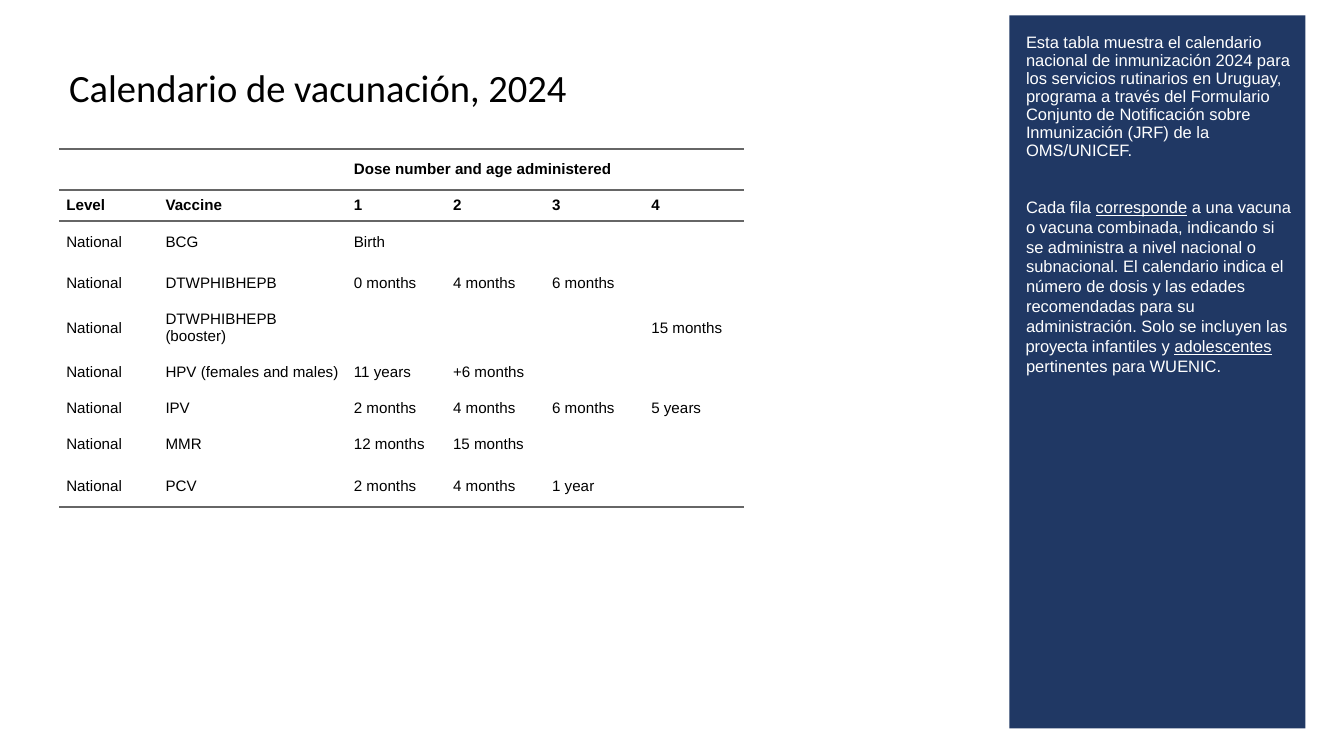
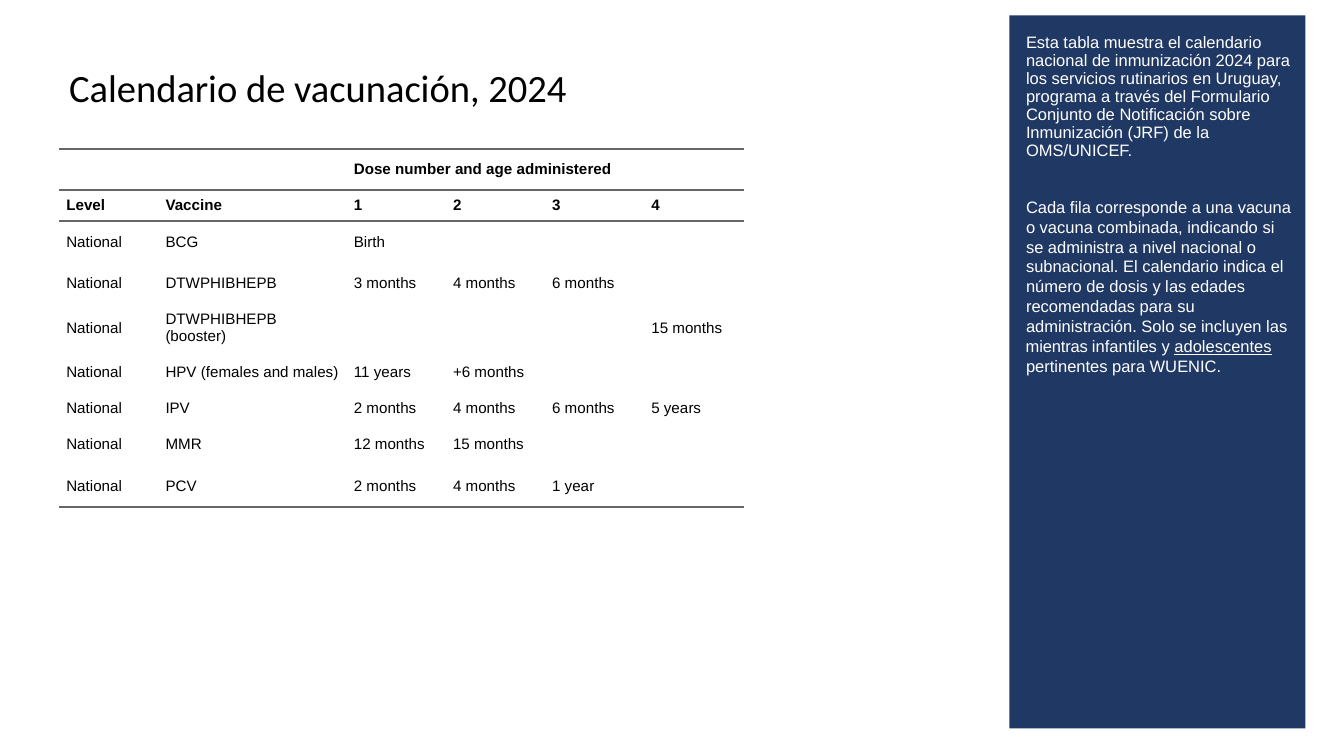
corresponde underline: present -> none
DTWPHIBHEPB 0: 0 -> 3
proyecta: proyecta -> mientras
